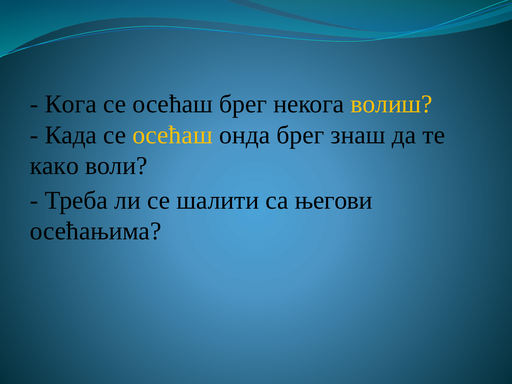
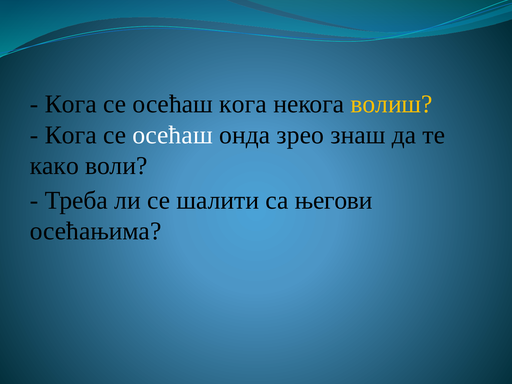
осећаш брег: брег -> кога
Када at (71, 135): Када -> Кога
осећаш at (173, 135) colour: yellow -> white
онда брег: брег -> зрео
